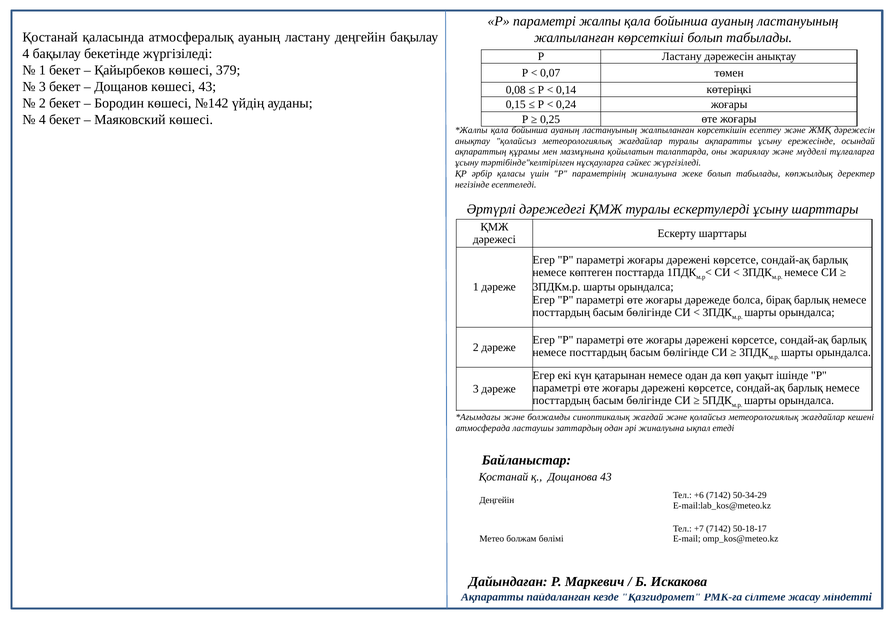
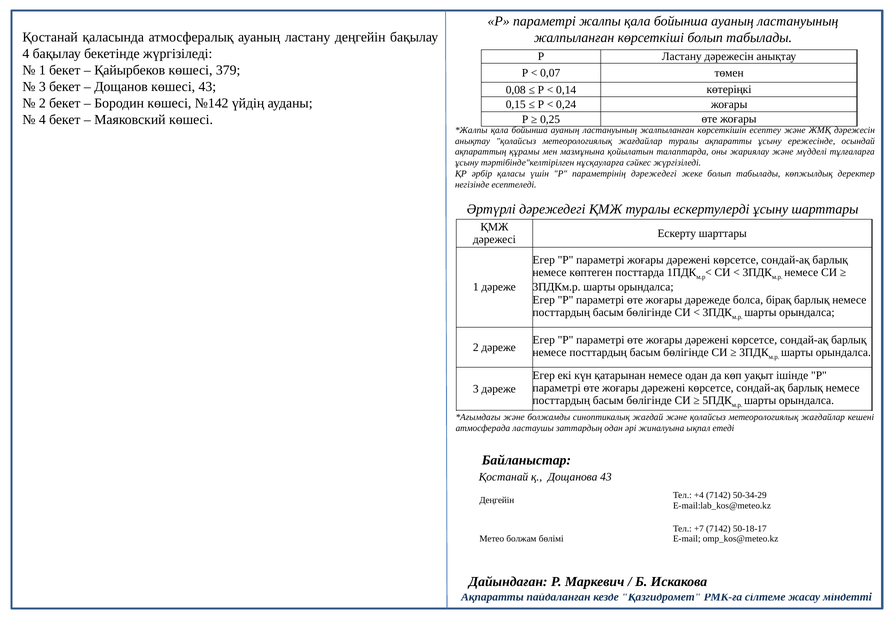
параметрінің жиналуына: жиналуына -> дәрежедегі
+6: +6 -> +4
